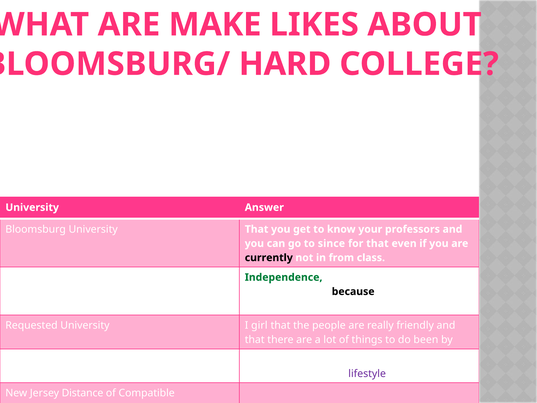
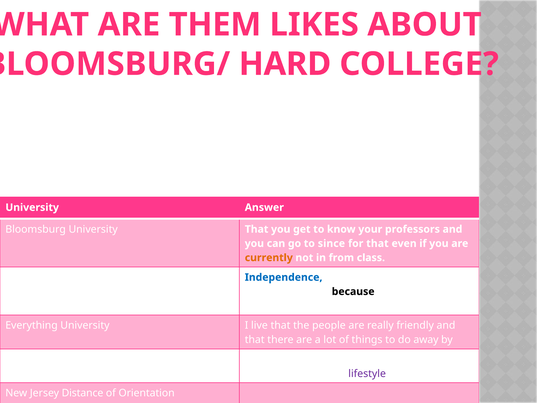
MAKE: MAKE -> THEM
currently colour: black -> orange
Independence colour: green -> blue
Requested at (32, 325): Requested -> Everything
girl: girl -> live
been: been -> away
Compatible: Compatible -> Orientation
